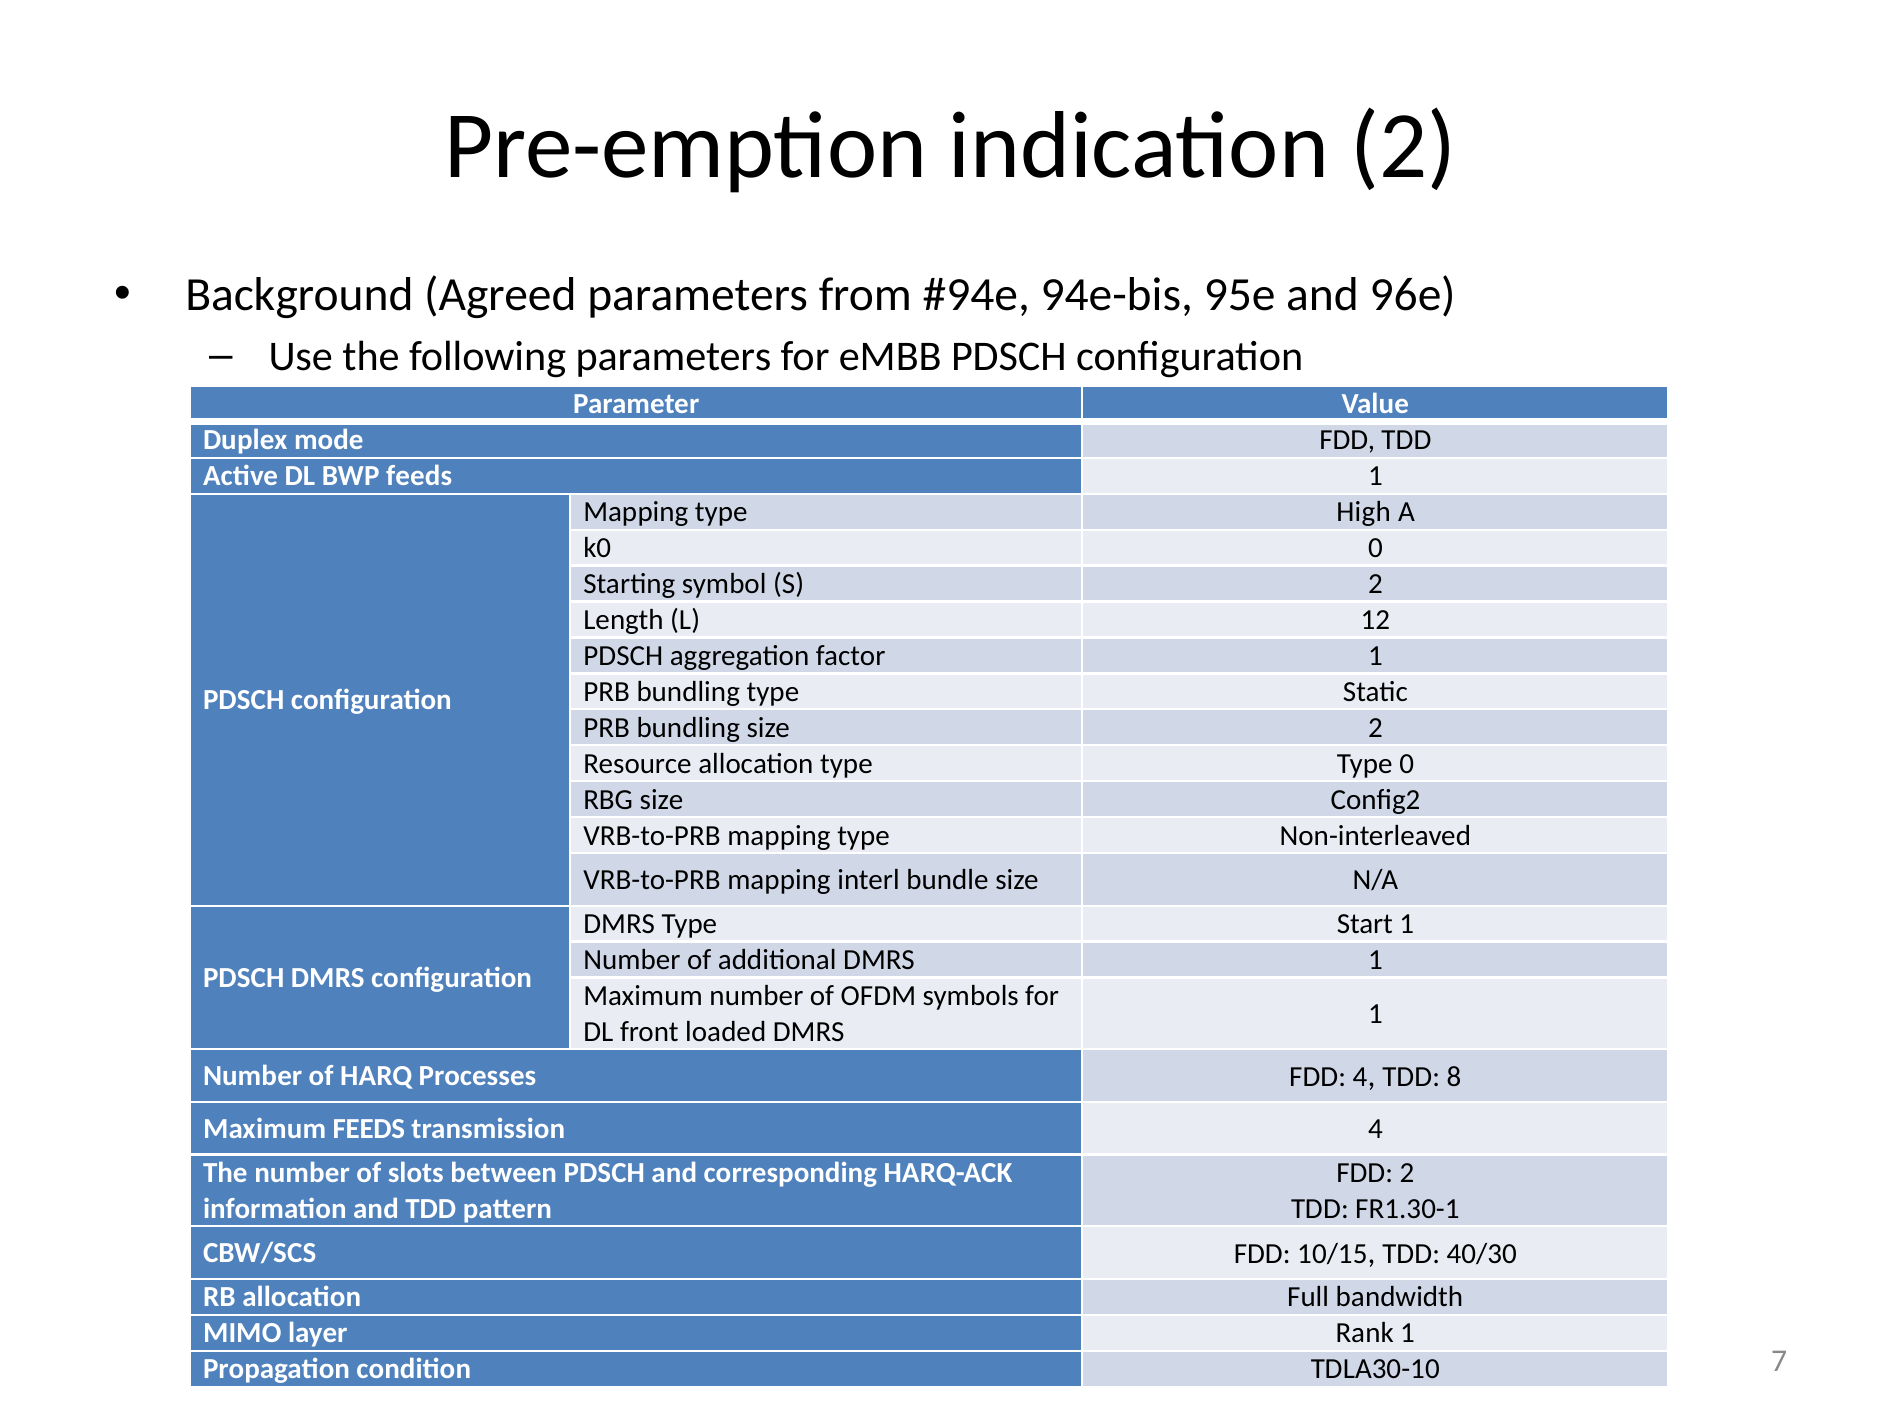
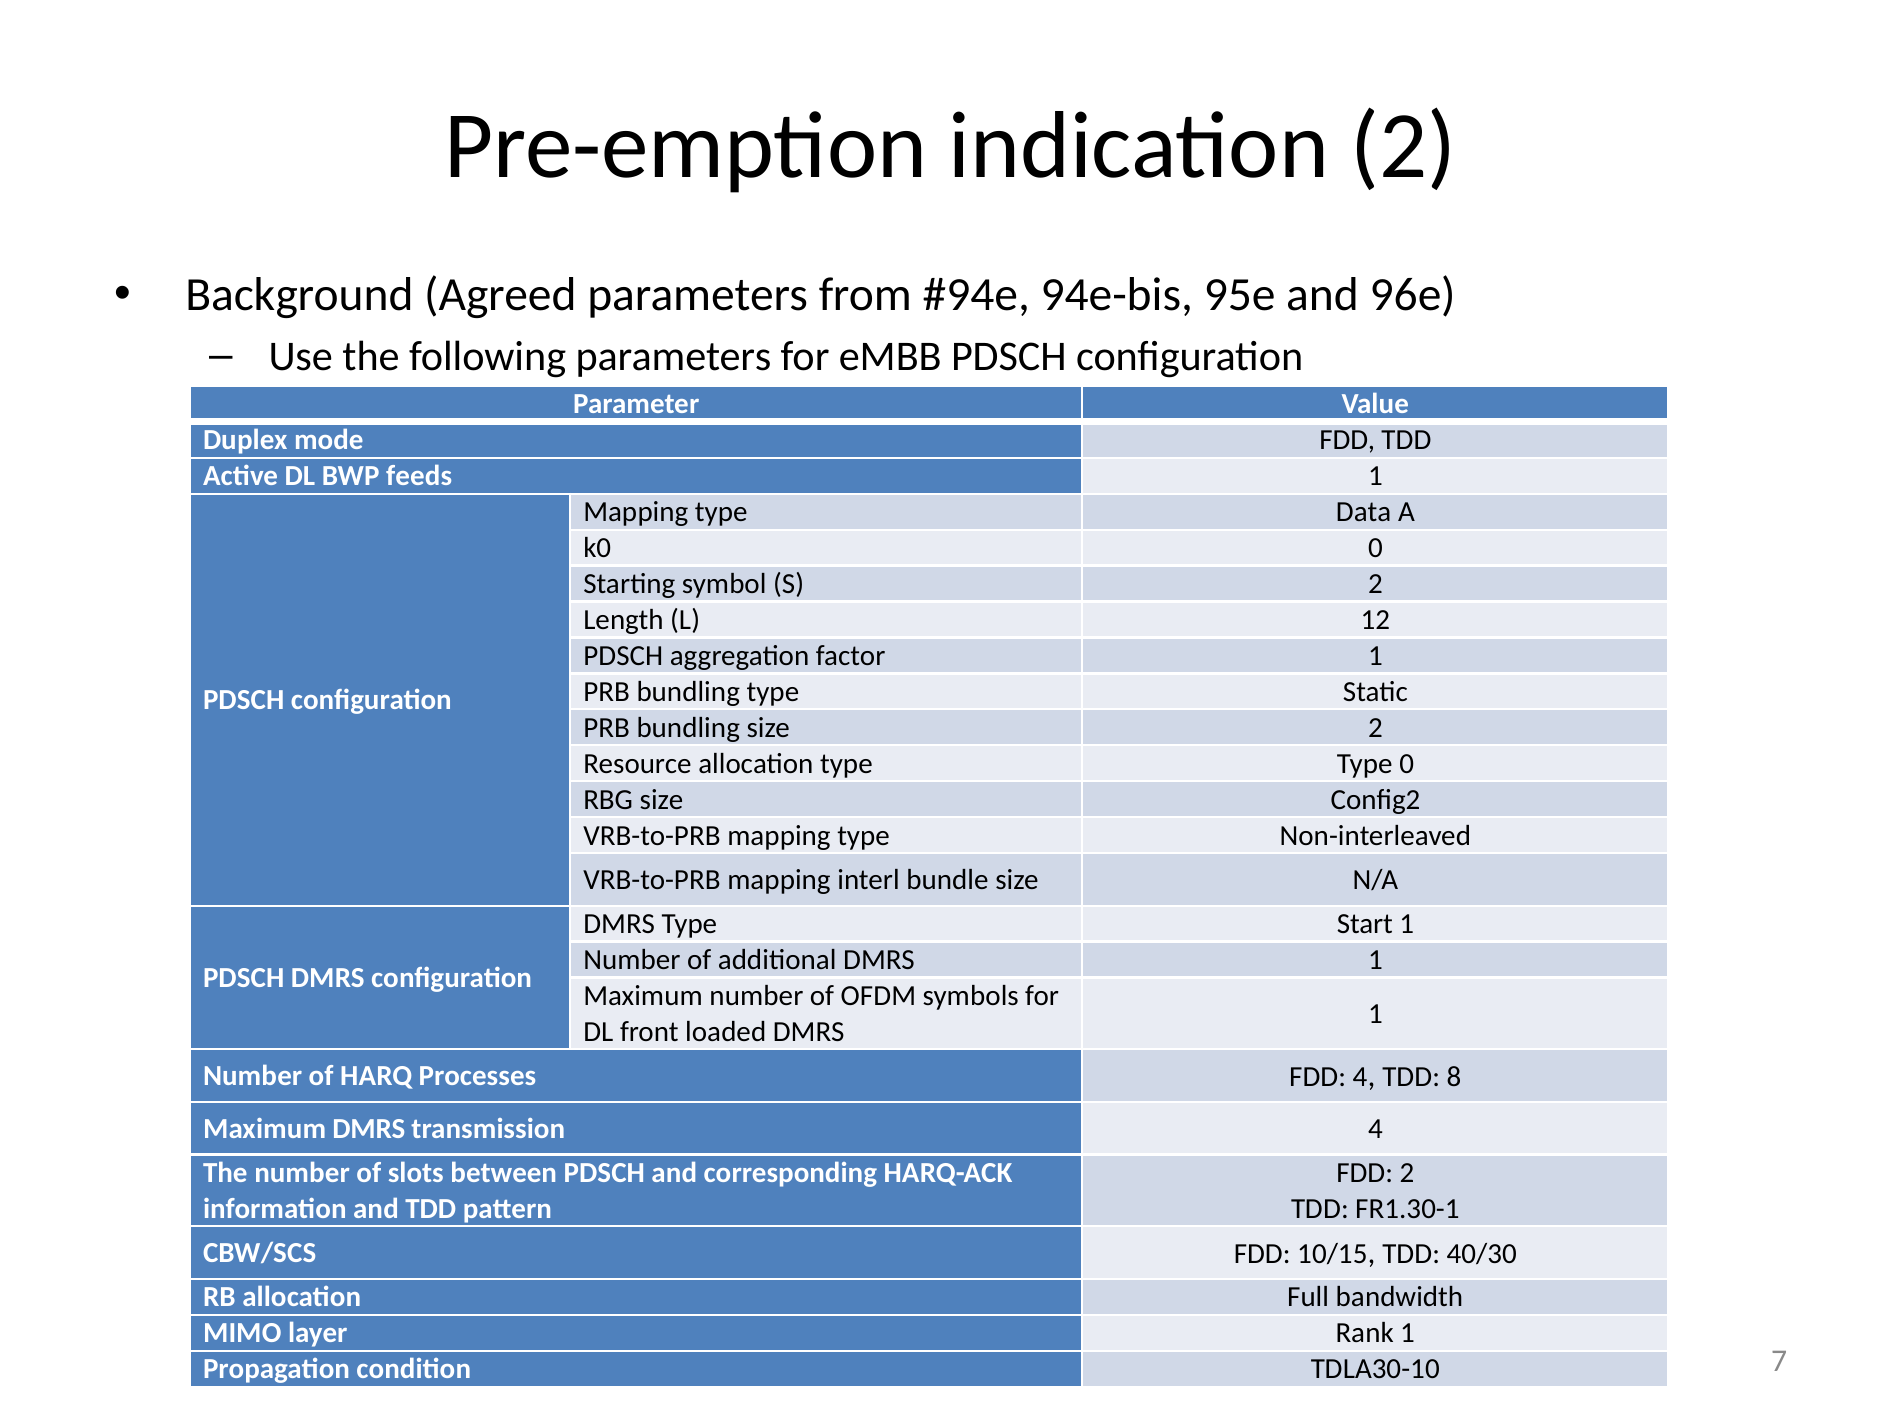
High: High -> Data
Maximum FEEDS: FEEDS -> DMRS
